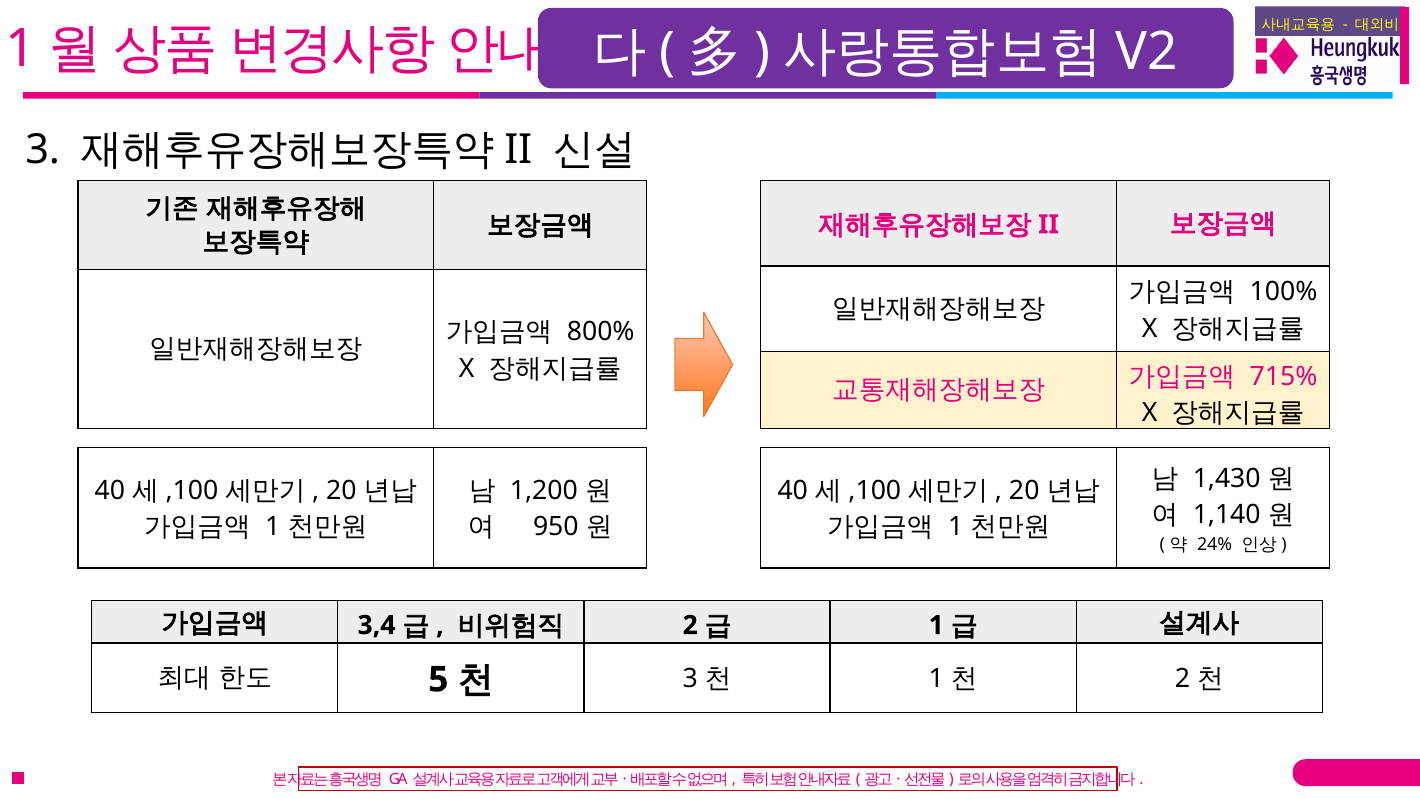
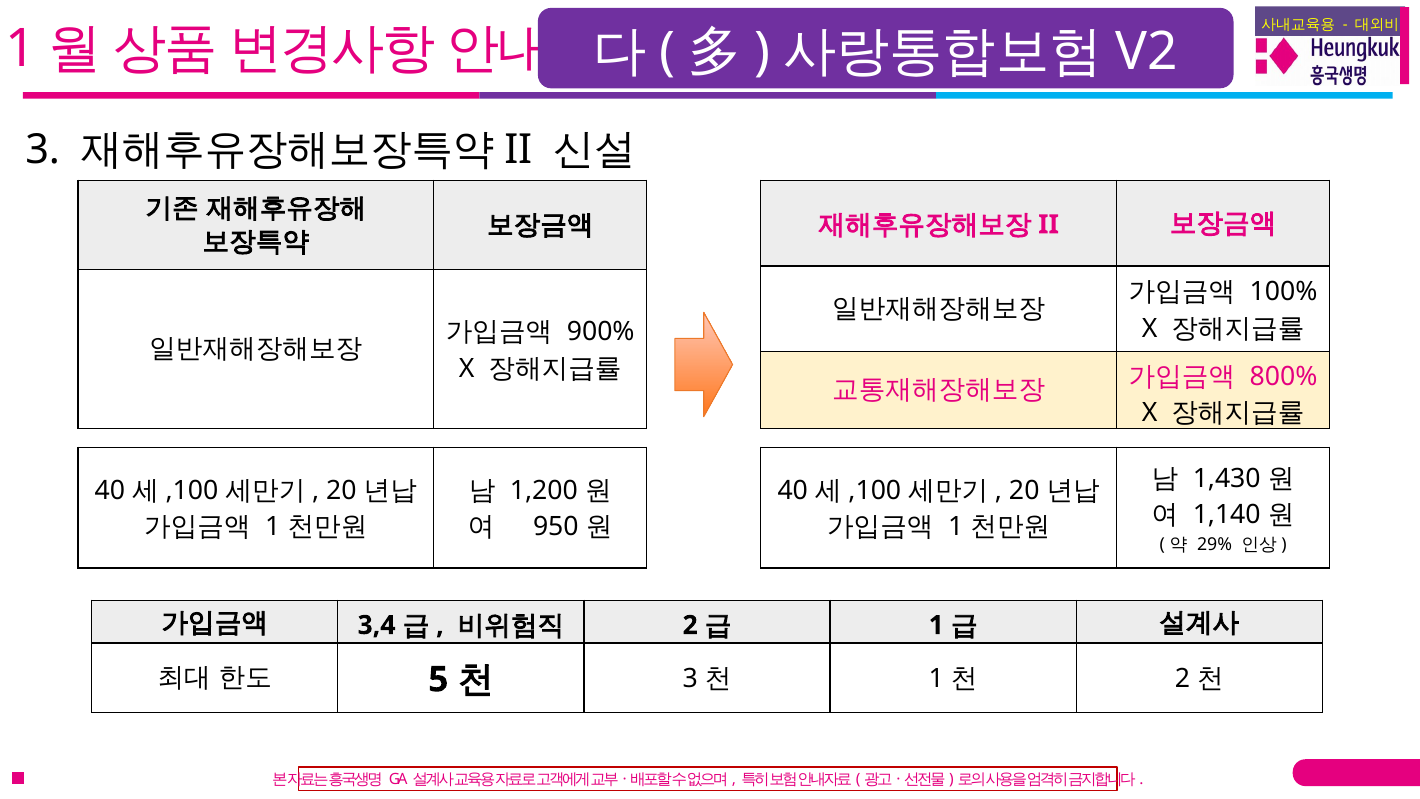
800%: 800% -> 900%
715%: 715% -> 800%
24%: 24% -> 29%
